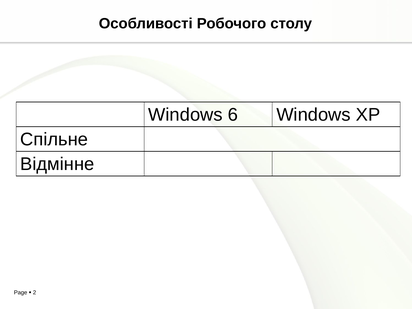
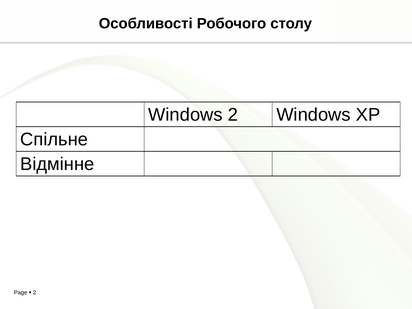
Windows 6: 6 -> 2
